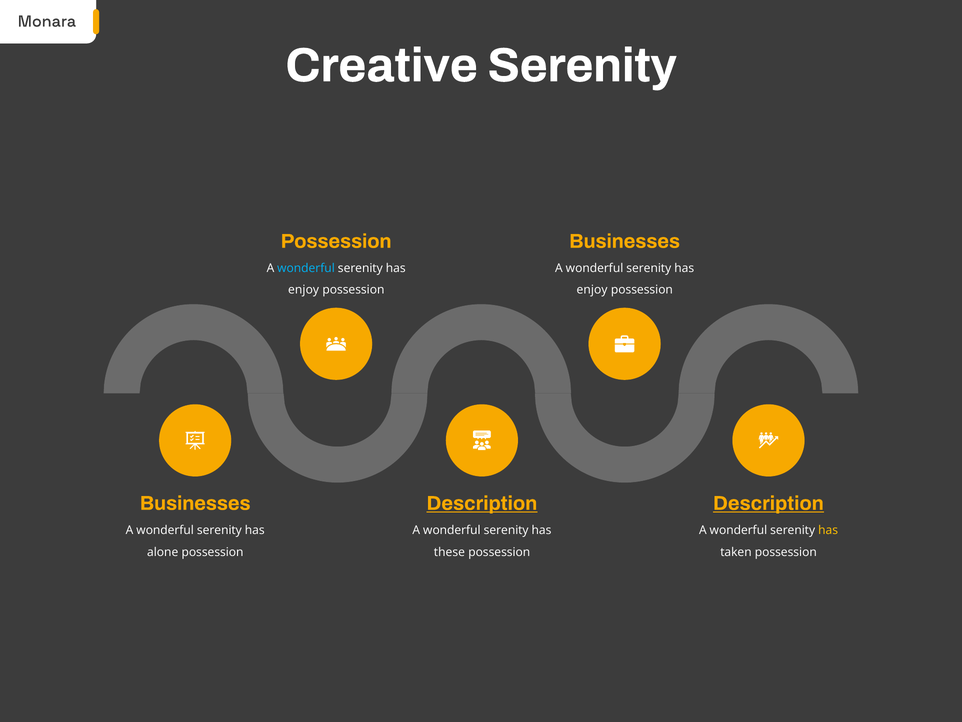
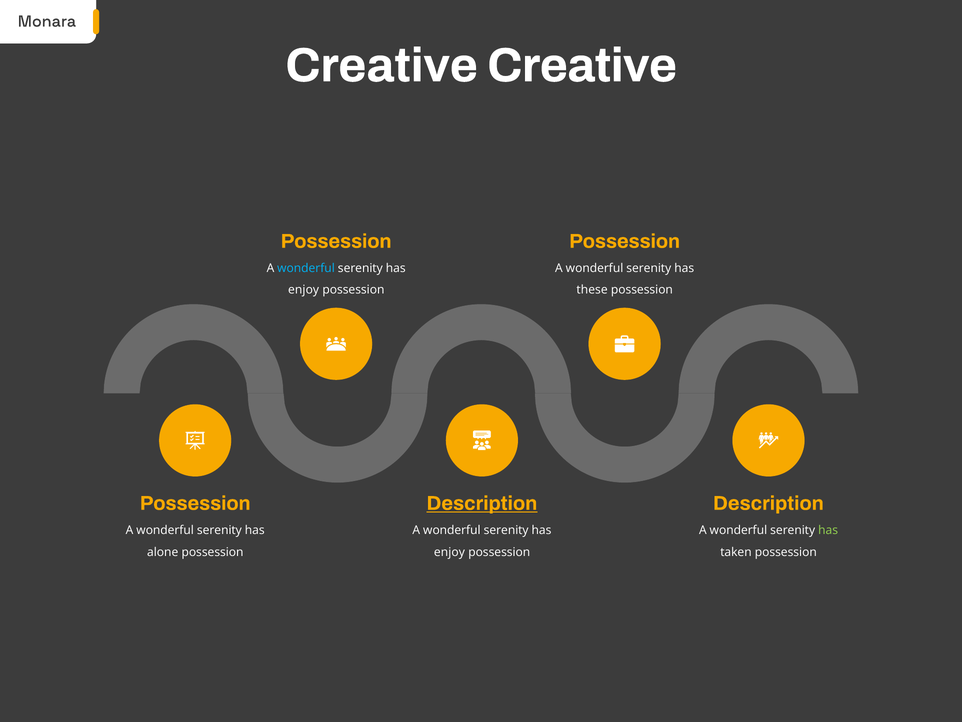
Creative Serenity: Serenity -> Creative
Businesses at (625, 241): Businesses -> Possession
enjoy at (592, 290): enjoy -> these
Businesses at (195, 503): Businesses -> Possession
Description at (768, 503) underline: present -> none
has at (828, 530) colour: yellow -> light green
these at (449, 552): these -> enjoy
